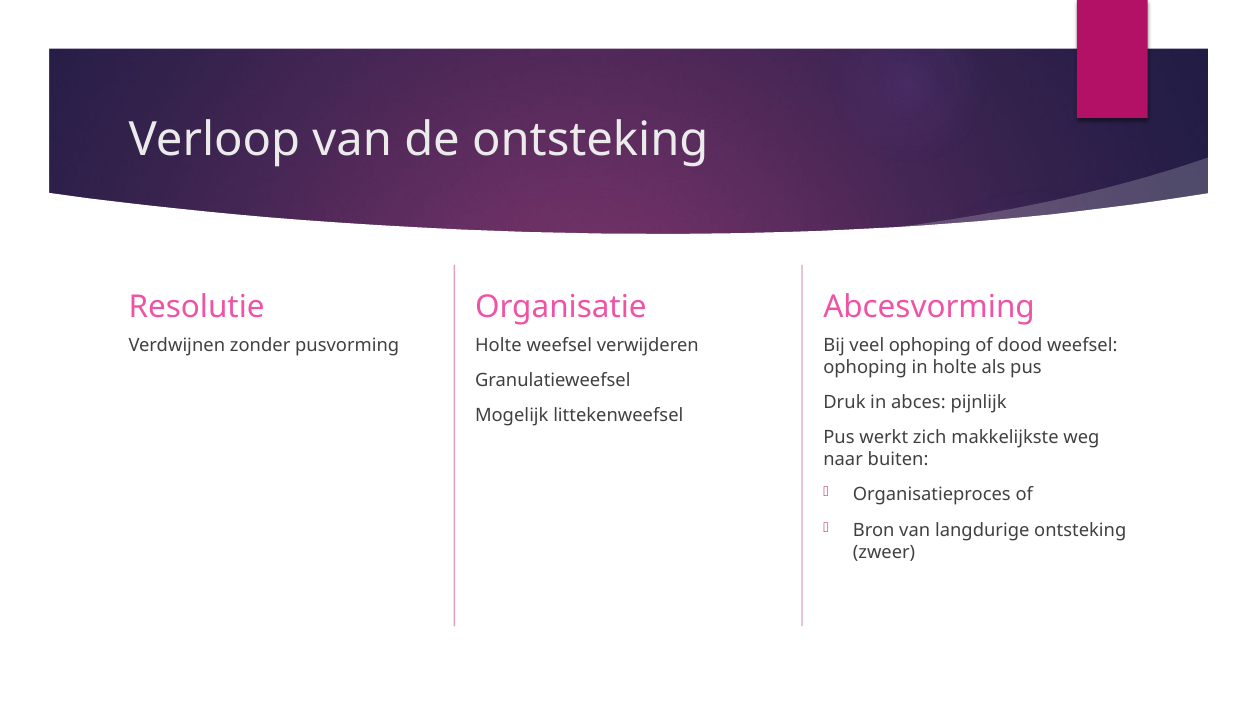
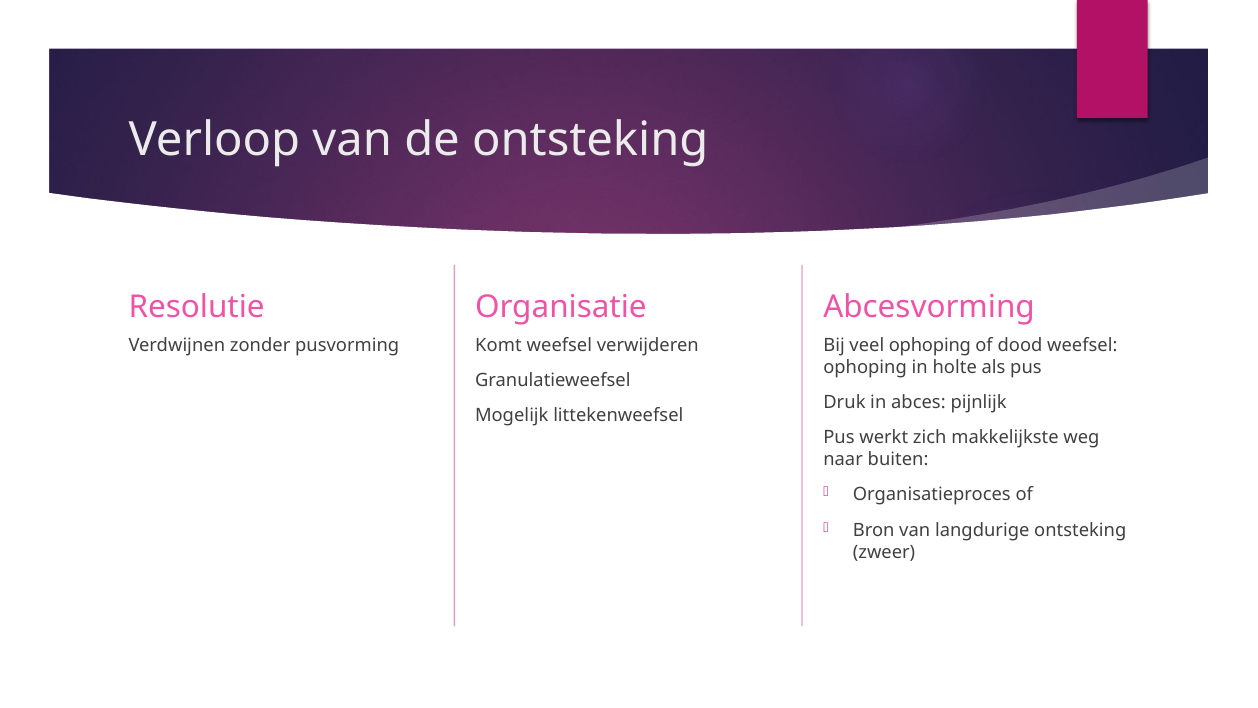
Holte at (498, 345): Holte -> Komt
